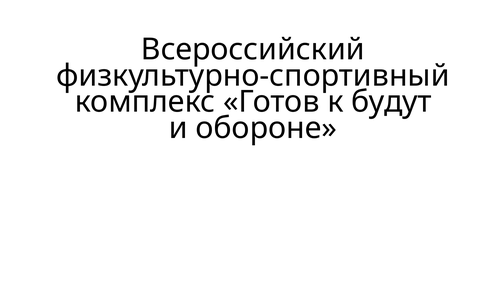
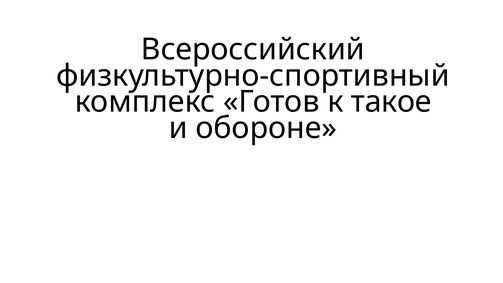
будут: будут -> такое
